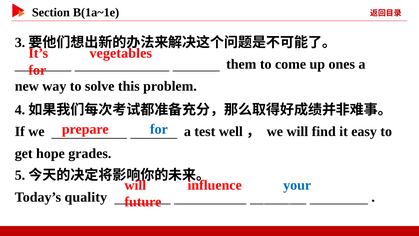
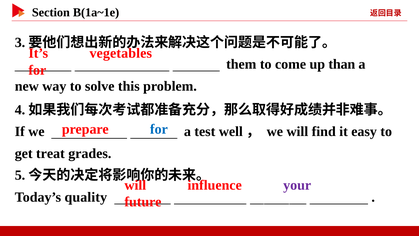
ones: ones -> than
hope: hope -> treat
your colour: blue -> purple
